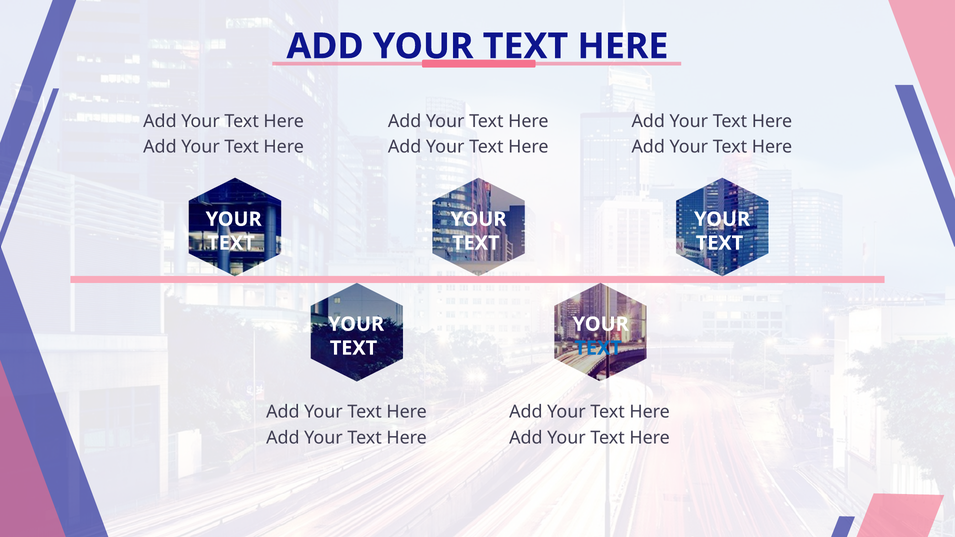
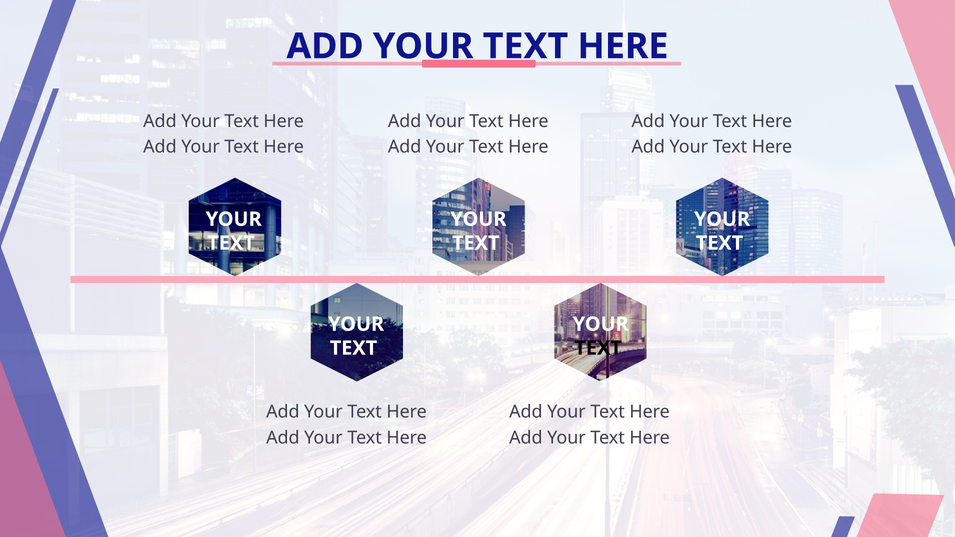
TEXT at (598, 348) colour: blue -> black
